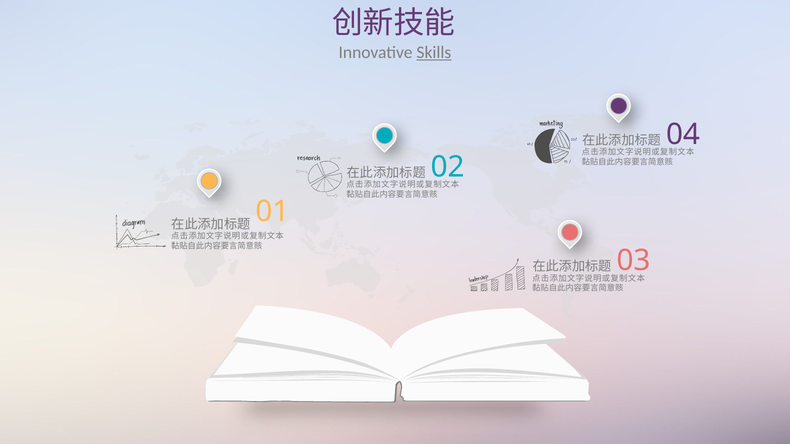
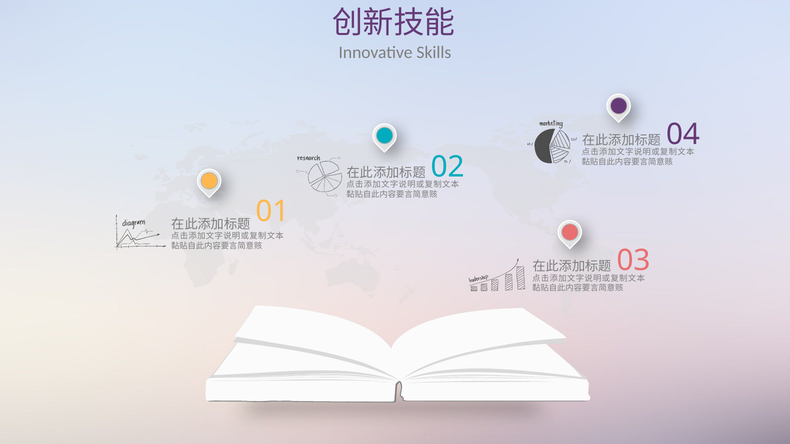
Skills underline: present -> none
